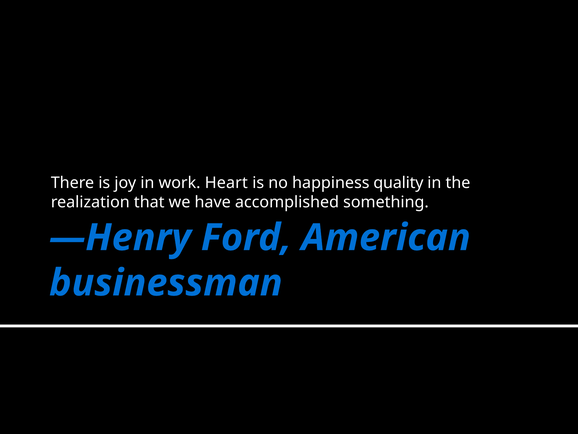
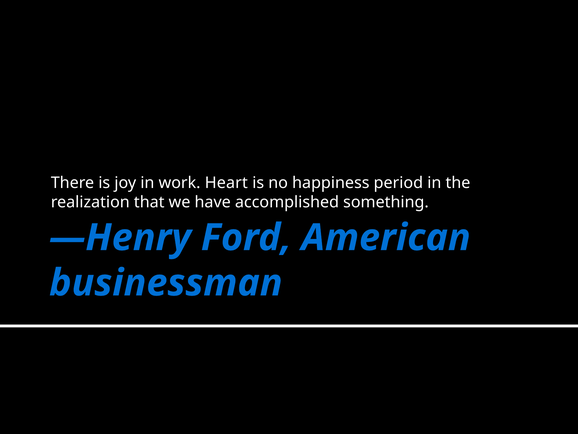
quality: quality -> period
